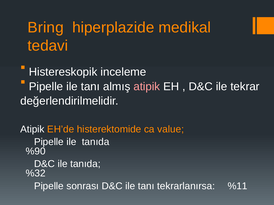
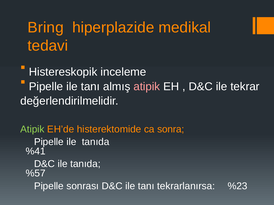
Atipik at (32, 129) colour: white -> light green
ca value: value -> sonra
%90: %90 -> %41
%32: %32 -> %57
%11: %11 -> %23
